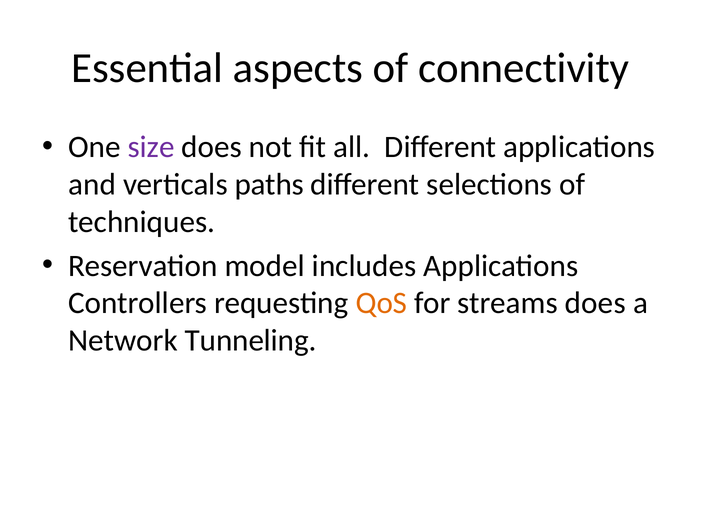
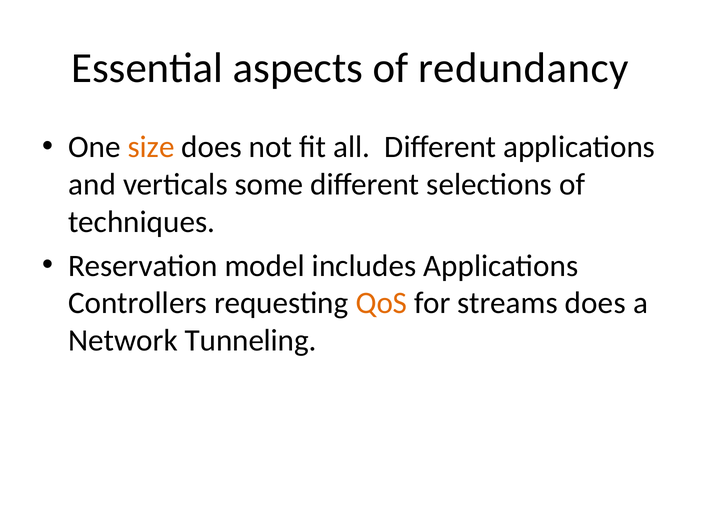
connectivity: connectivity -> redundancy
size colour: purple -> orange
paths: paths -> some
